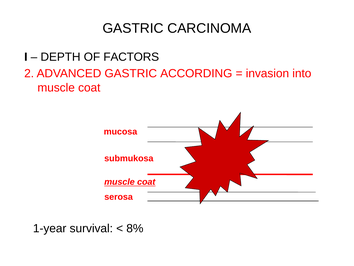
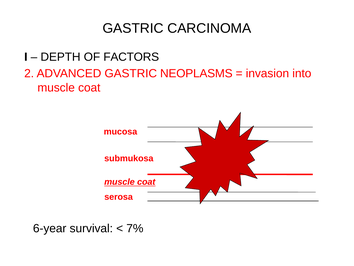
ACCORDING: ACCORDING -> NEOPLASMS
1-year: 1-year -> 6-year
8%: 8% -> 7%
